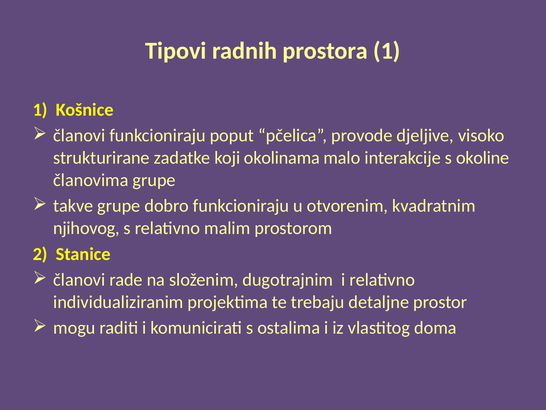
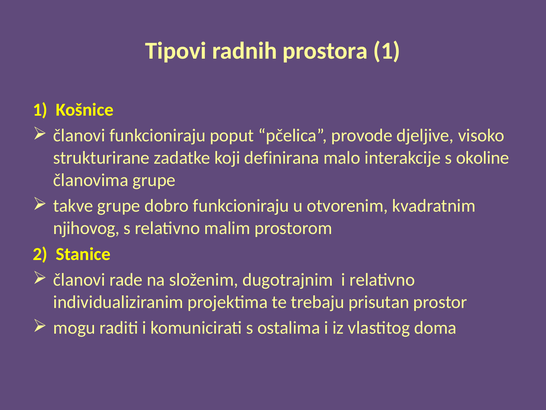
okolinama: okolinama -> definirana
detaljne: detaljne -> prisutan
